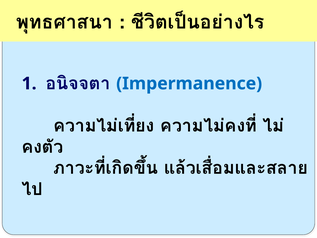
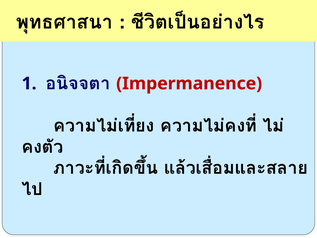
Impermanence colour: blue -> red
